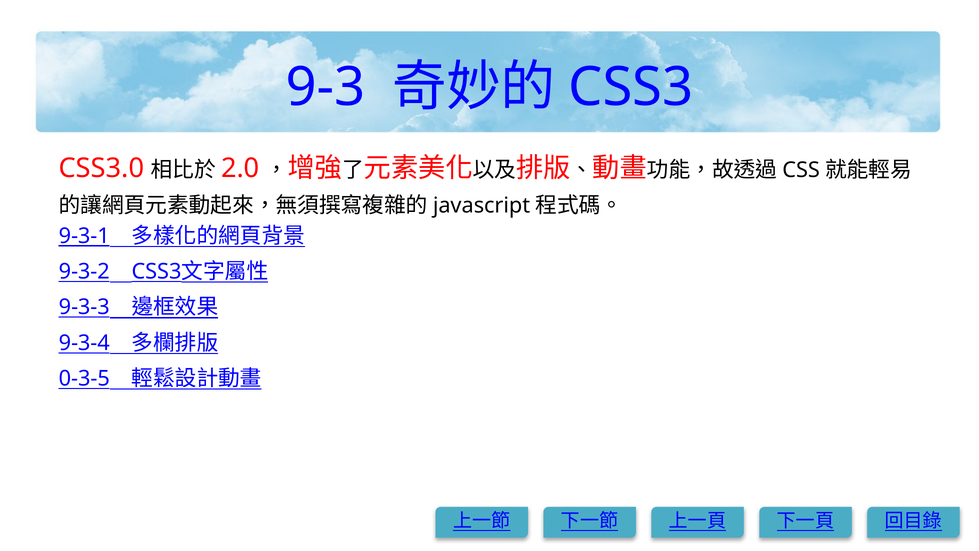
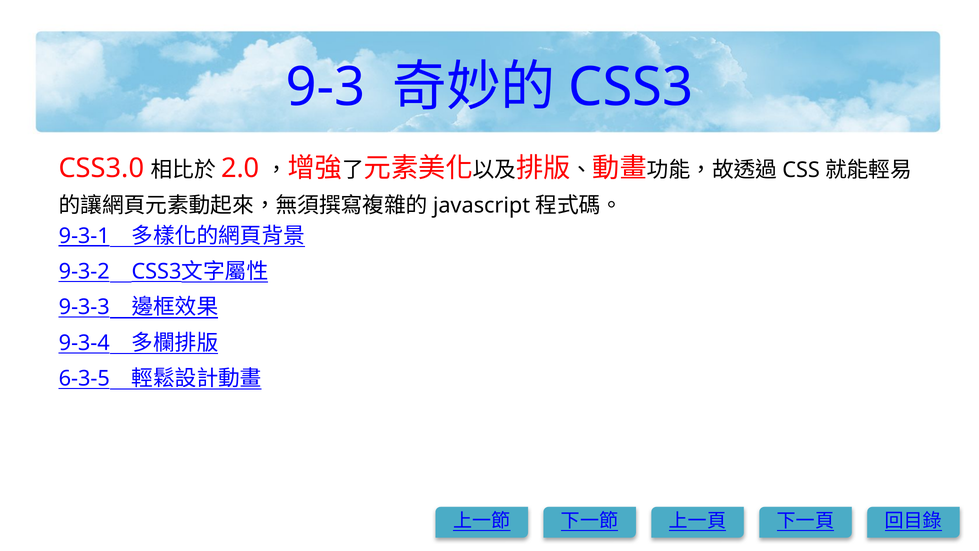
0-3-5: 0-3-5 -> 6-3-5
